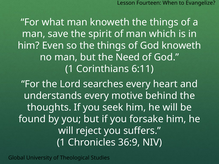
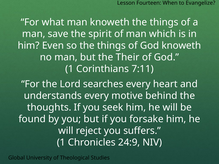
Need: Need -> Their
6:11: 6:11 -> 7:11
36:9: 36:9 -> 24:9
